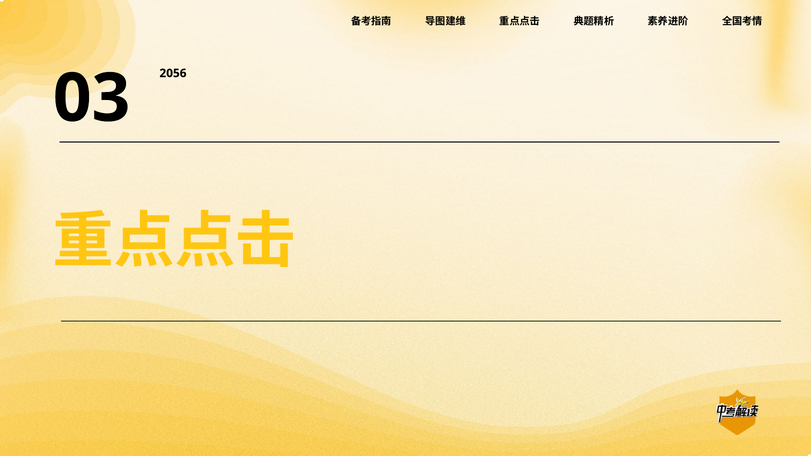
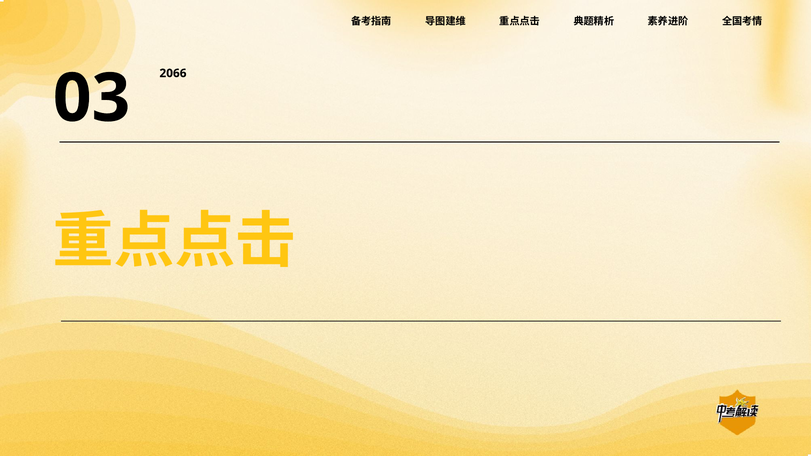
2056: 2056 -> 2066
